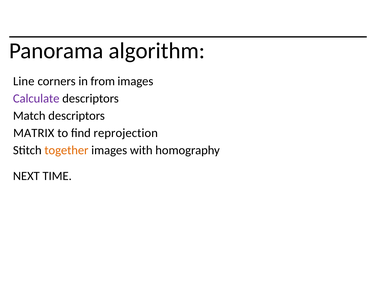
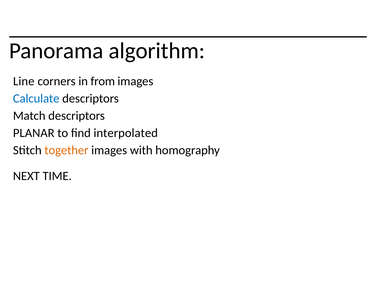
Calculate colour: purple -> blue
MATRIX: MATRIX -> PLANAR
reprojection: reprojection -> interpolated
